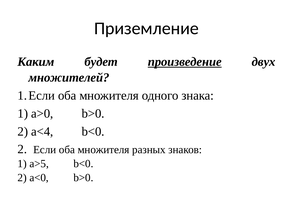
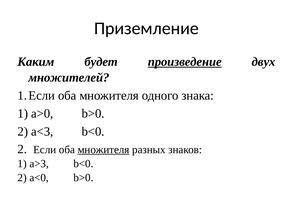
а<4: а<4 -> а<3
множителя at (104, 149) underline: none -> present
а>5: а>5 -> а>3
